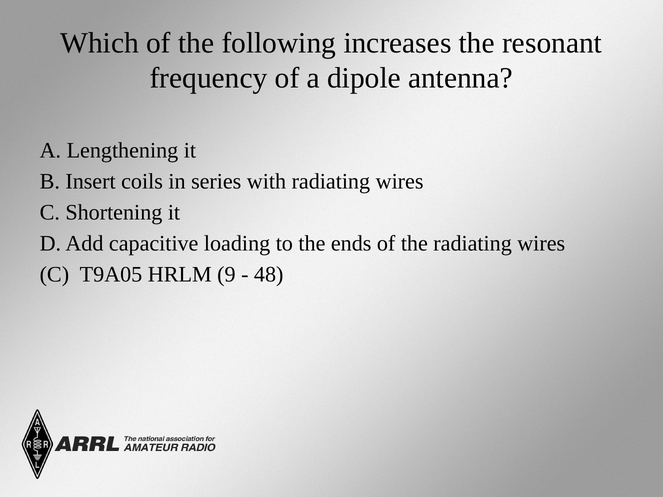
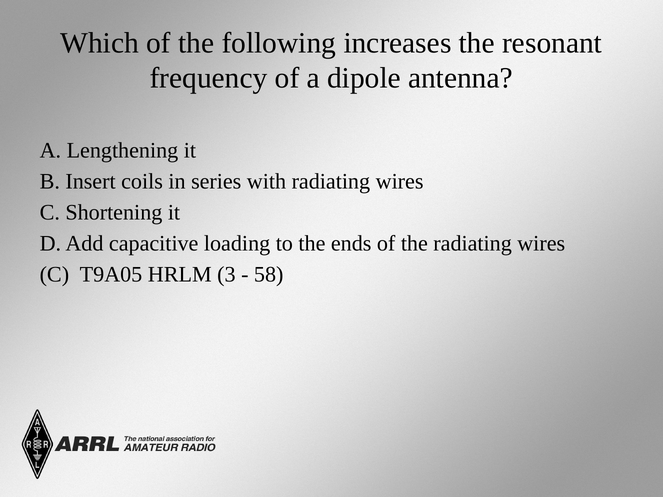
9: 9 -> 3
48: 48 -> 58
